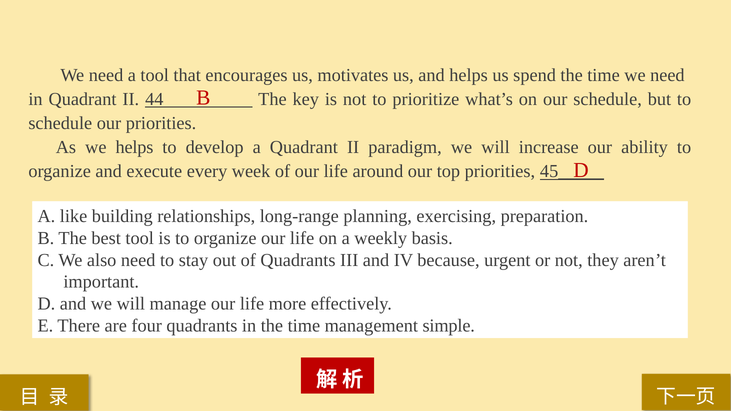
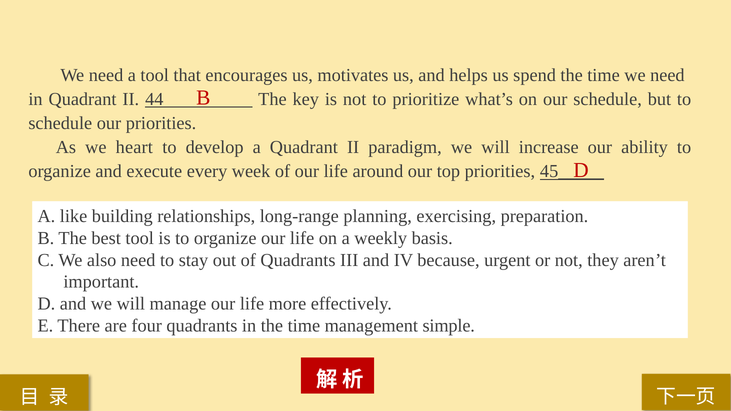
we helps: helps -> heart
